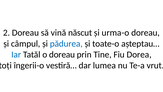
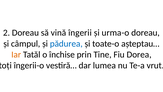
născut: născut -> îngerii
Iar colour: blue -> orange
o doreau: doreau -> închise
